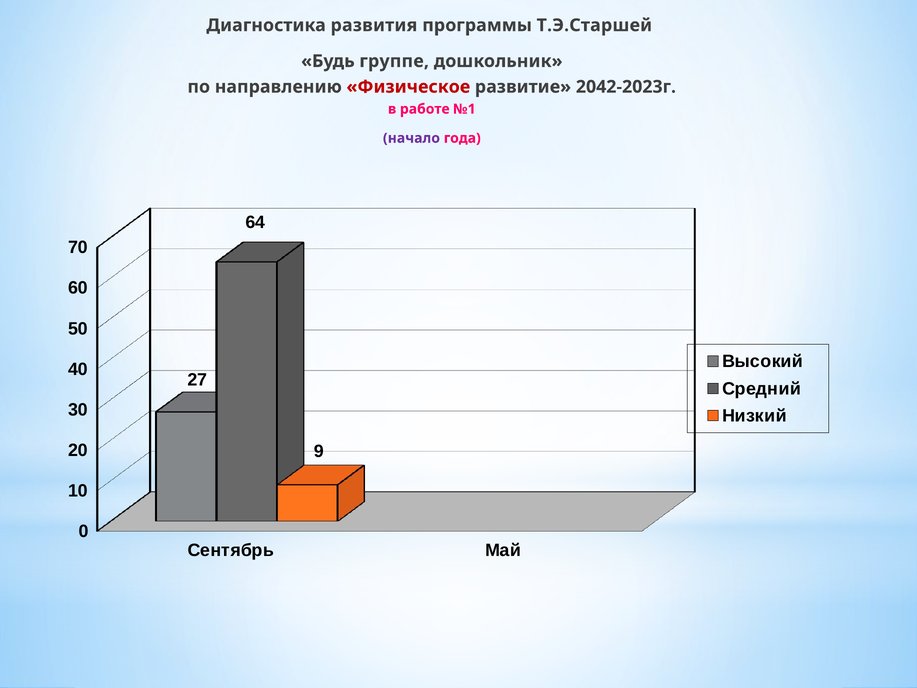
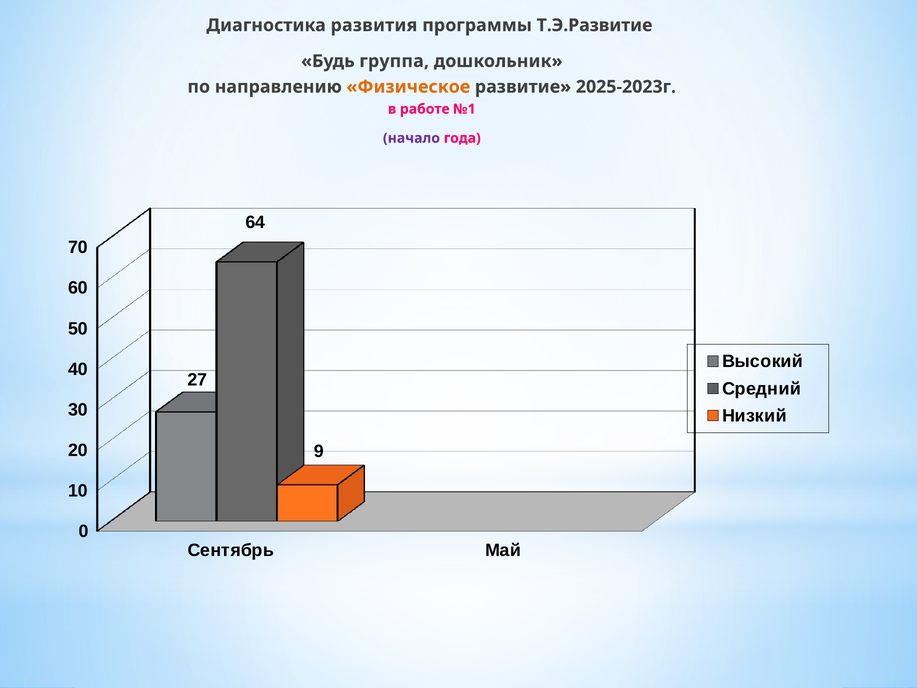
Т.Э.Старшей: Т.Э.Старшей -> Т.Э.Развитие
группе: группе -> группа
Физическое colour: red -> orange
2042-2023г: 2042-2023г -> 2025-2023г
